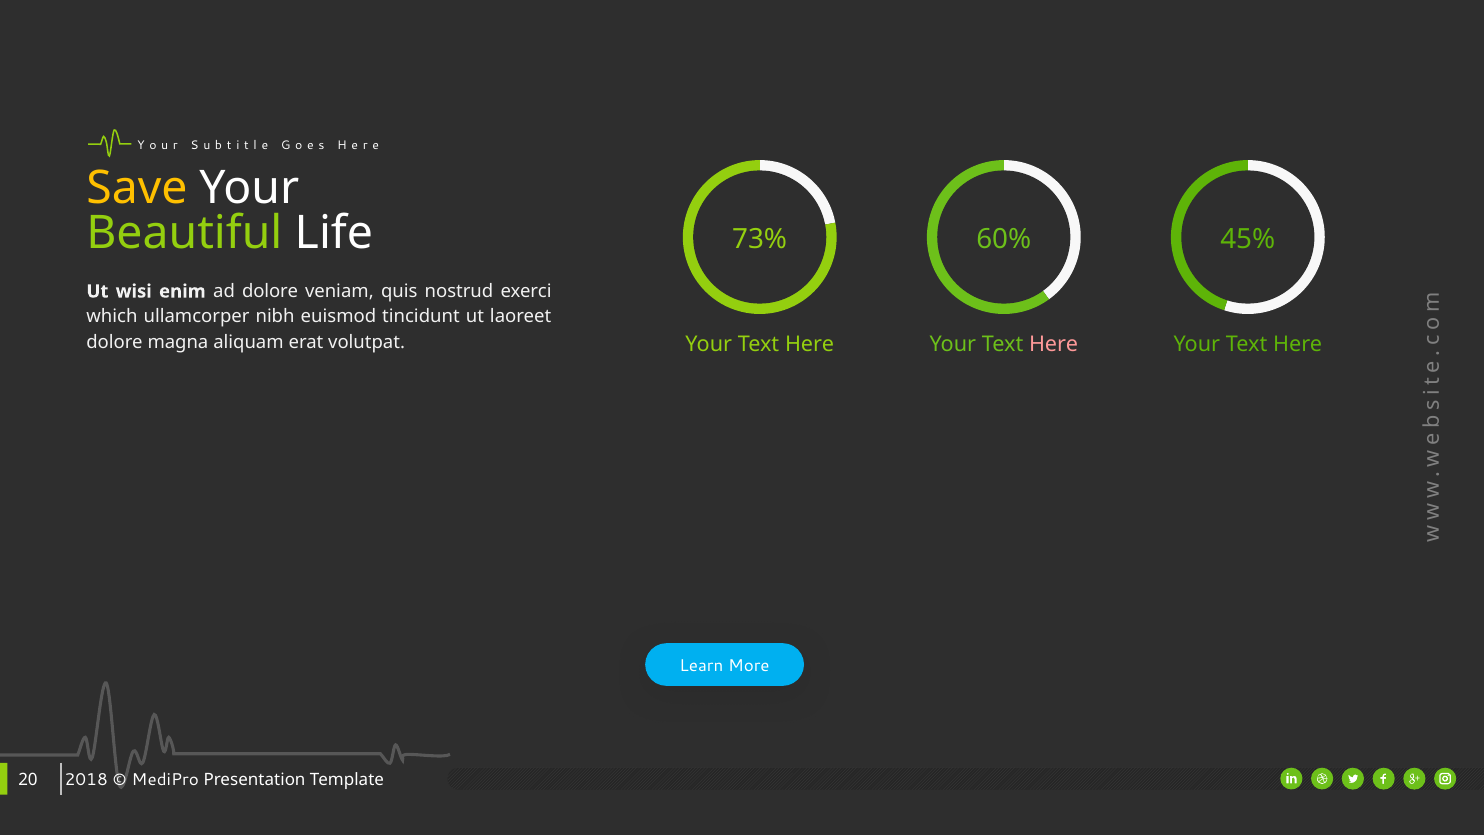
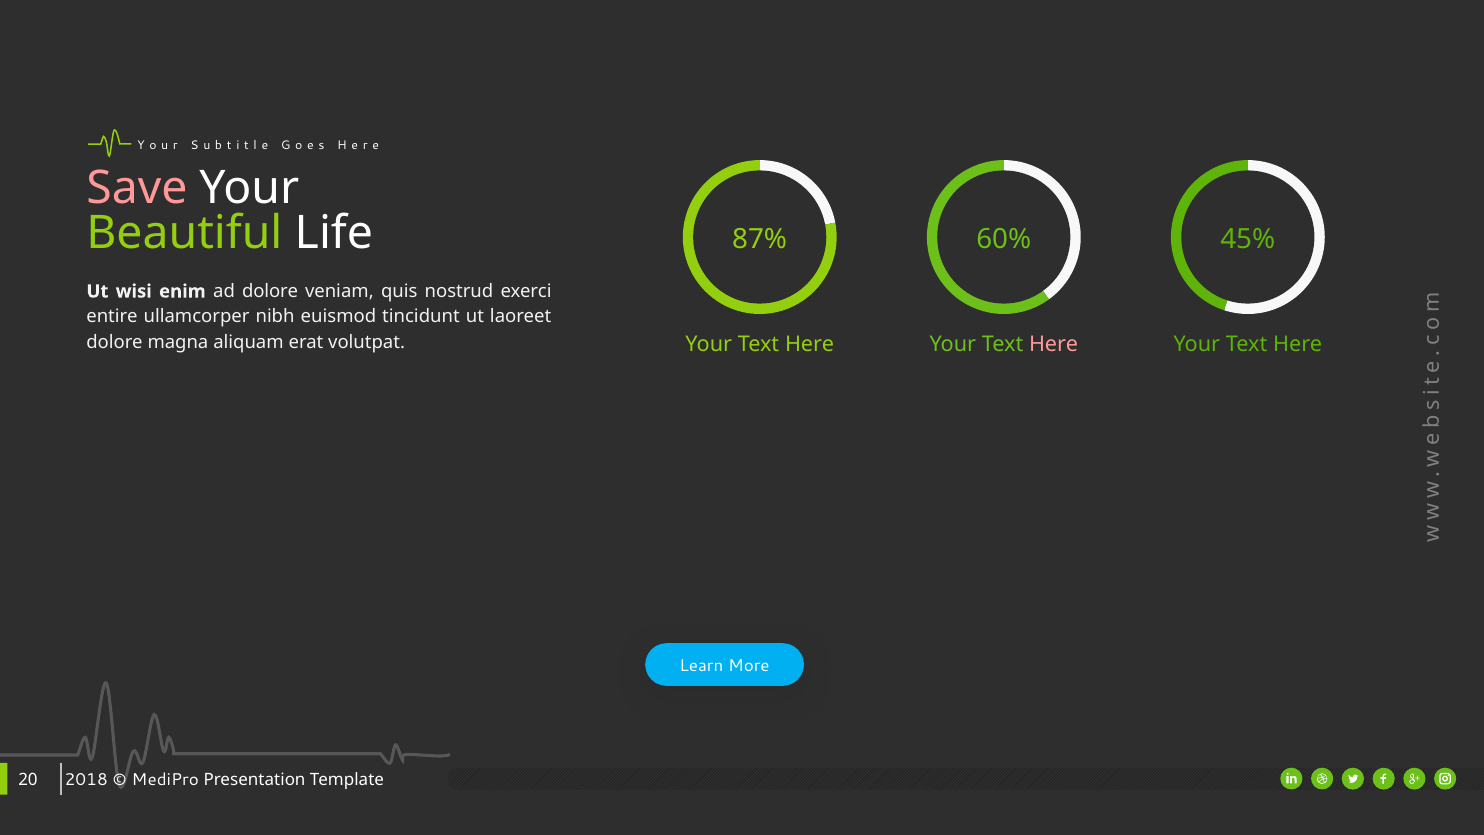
Save colour: yellow -> pink
73%: 73% -> 87%
which: which -> entire
